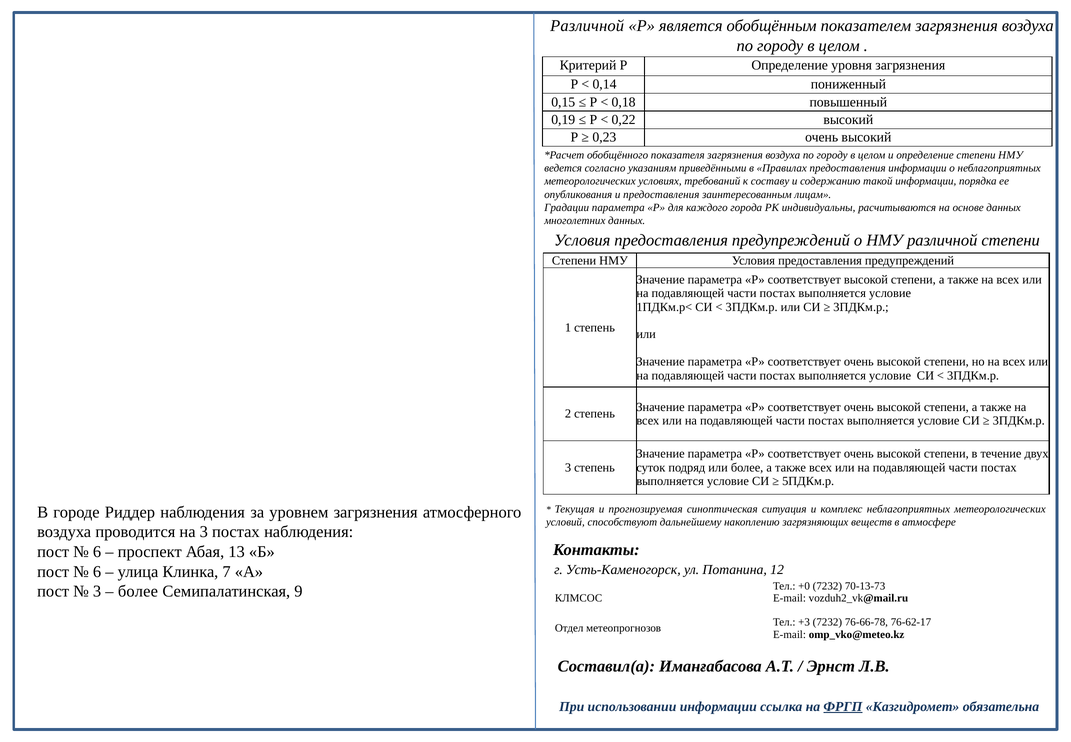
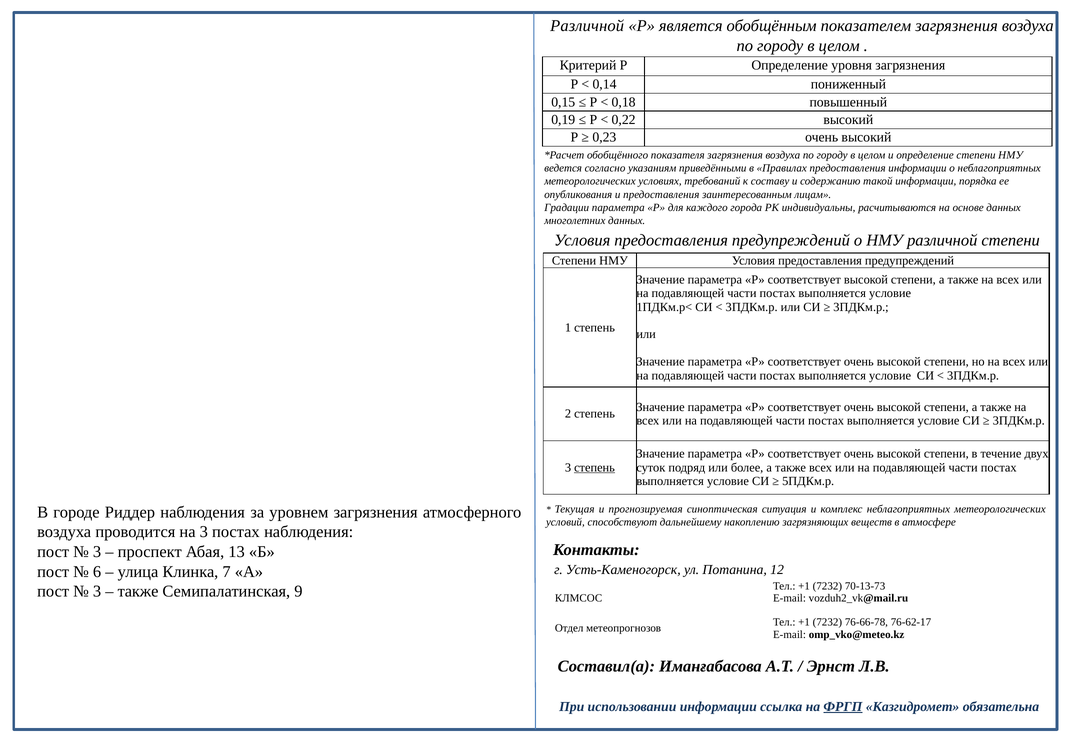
степень at (595, 467) underline: none -> present
6 at (97, 551): 6 -> 3
+0 at (804, 585): +0 -> +1
более at (138, 591): более -> также
+3 at (804, 622): +3 -> +1
